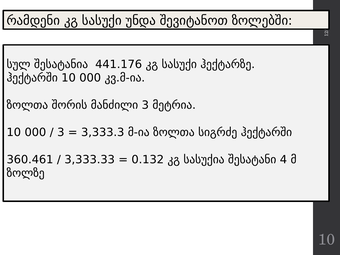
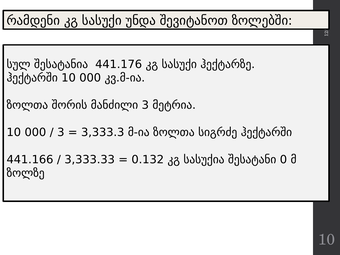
360.461: 360.461 -> 441.166
შესატანი 4: 4 -> 0
